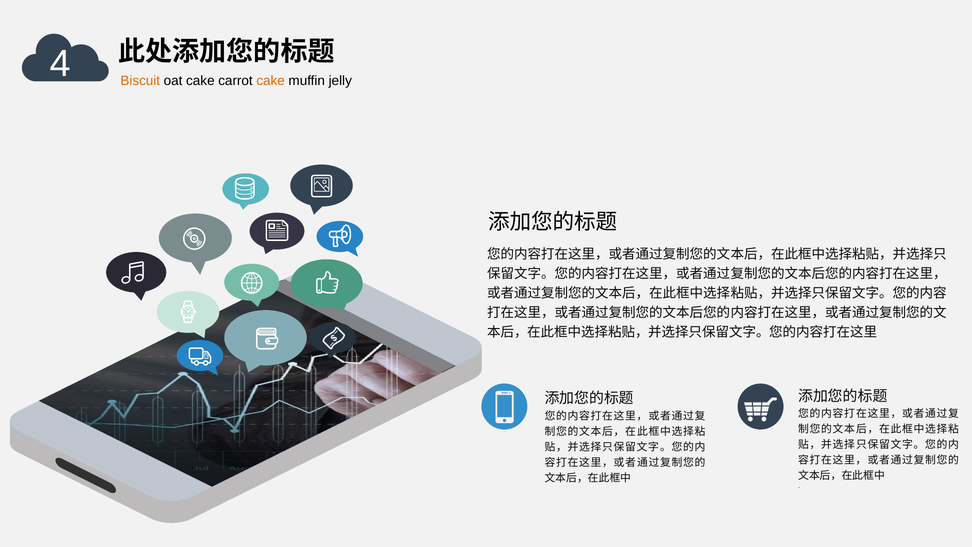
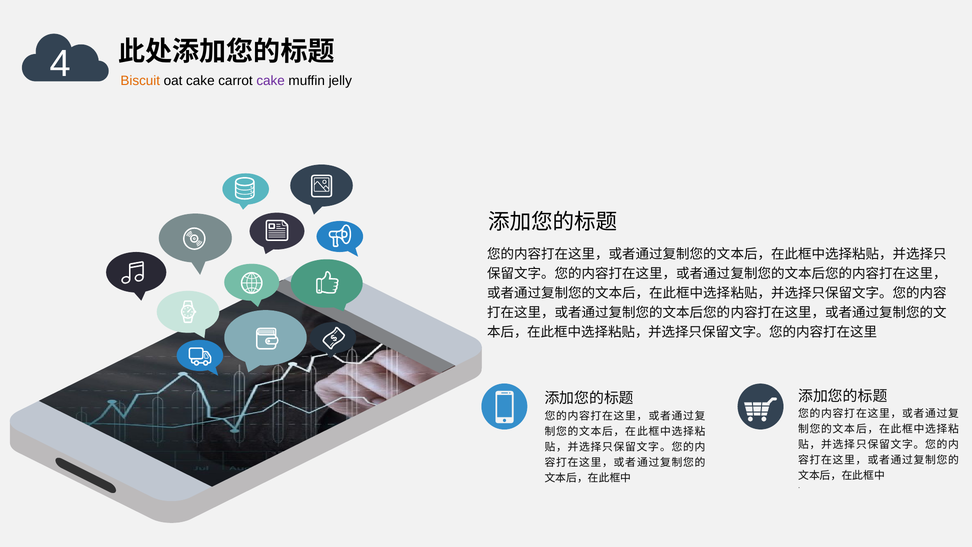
cake at (271, 81) colour: orange -> purple
